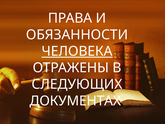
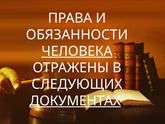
ДОКУМЕНТАХ underline: none -> present
